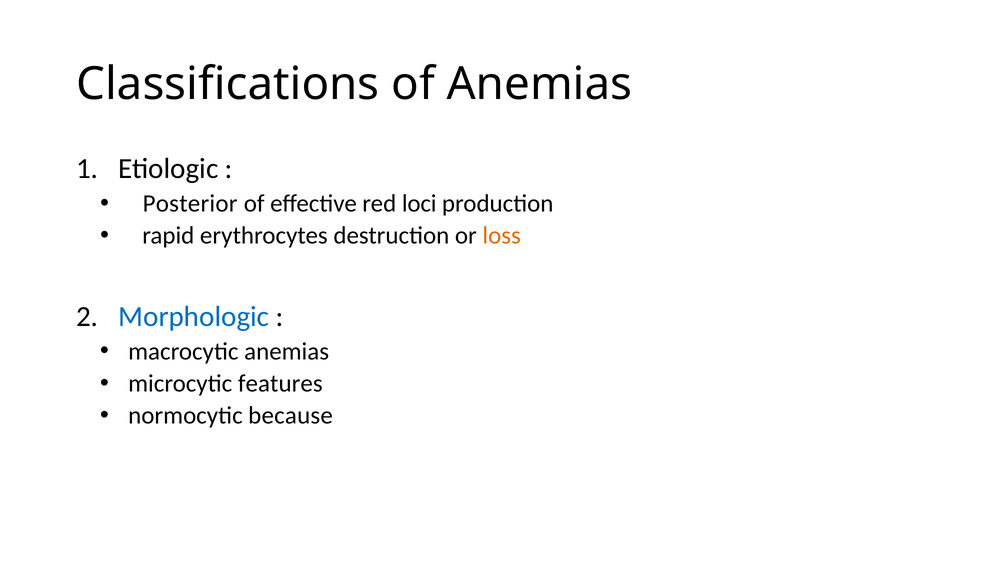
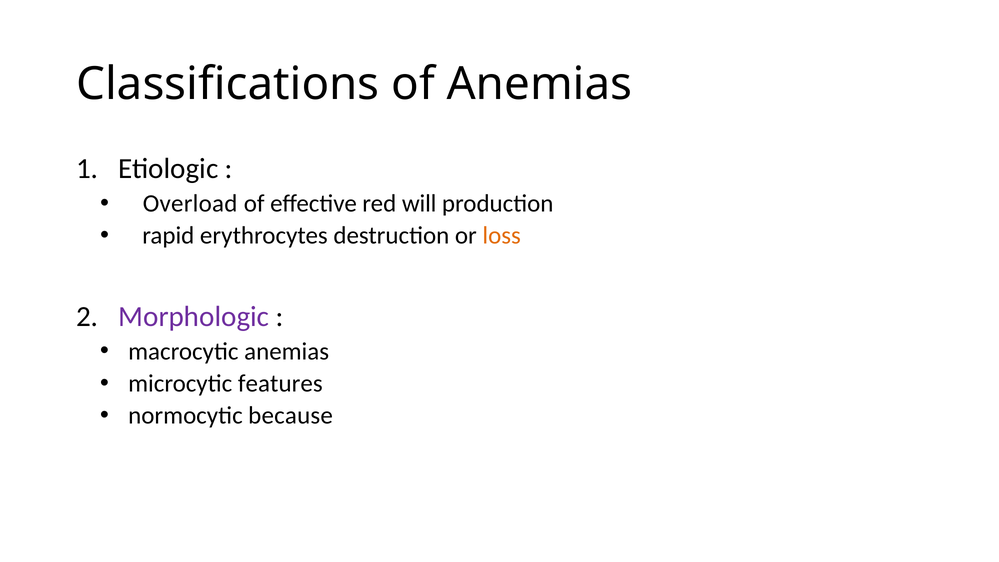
Posterior: Posterior -> Overload
loci: loci -> will
Morphologic colour: blue -> purple
